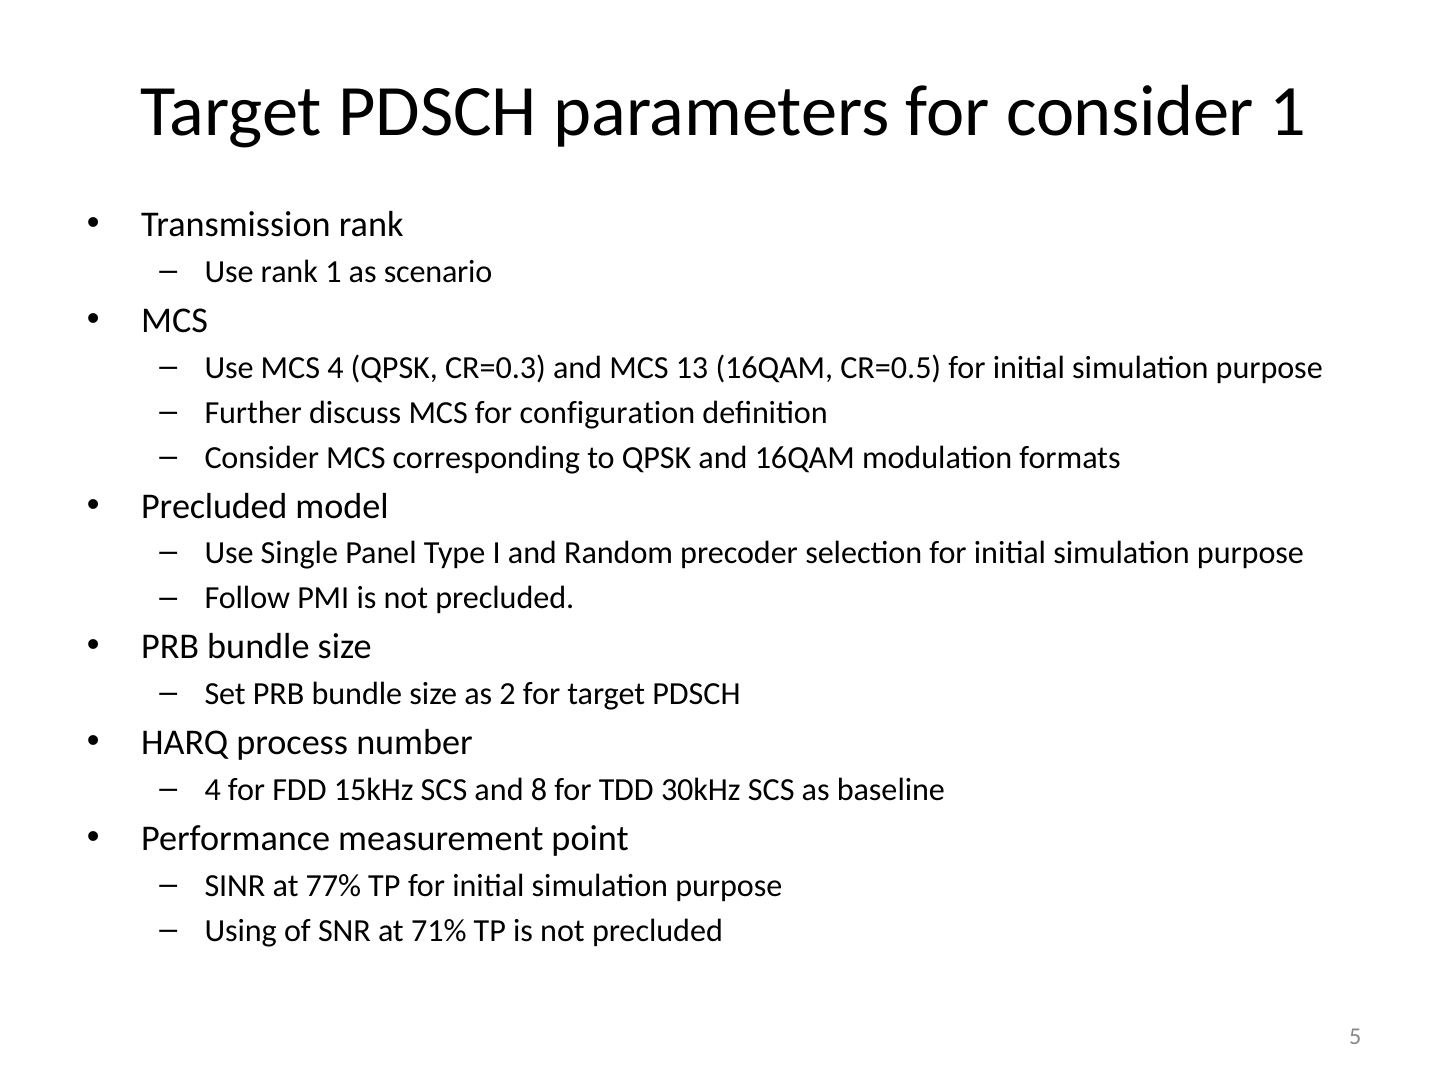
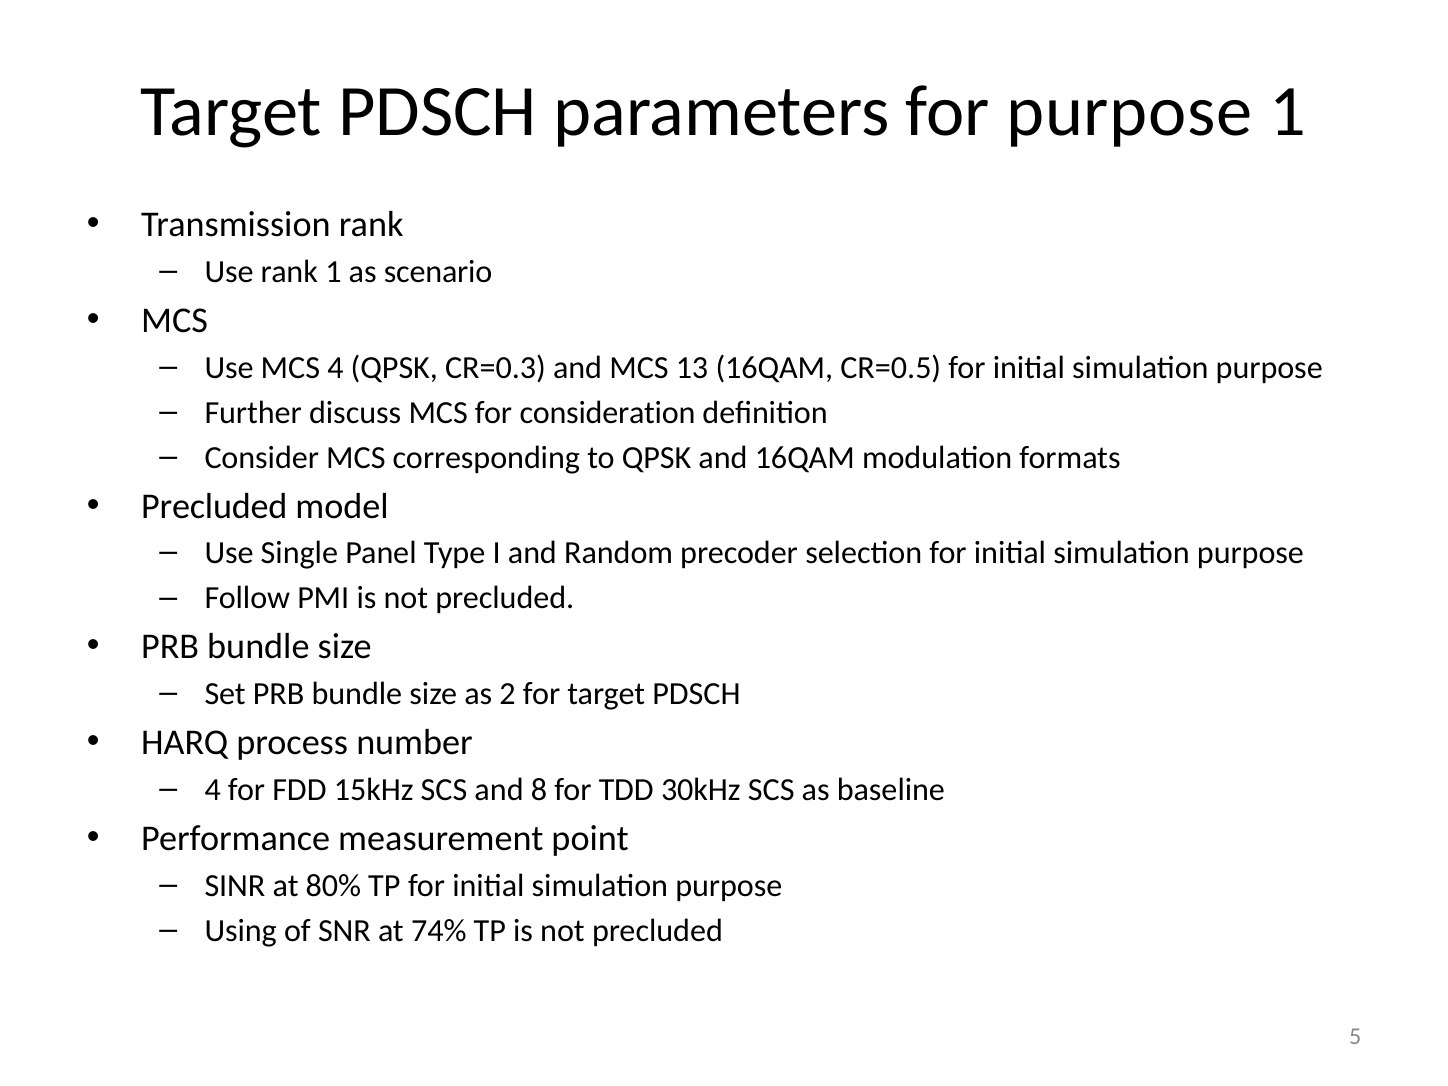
for consider: consider -> purpose
configuration: configuration -> consideration
77%: 77% -> 80%
71%: 71% -> 74%
